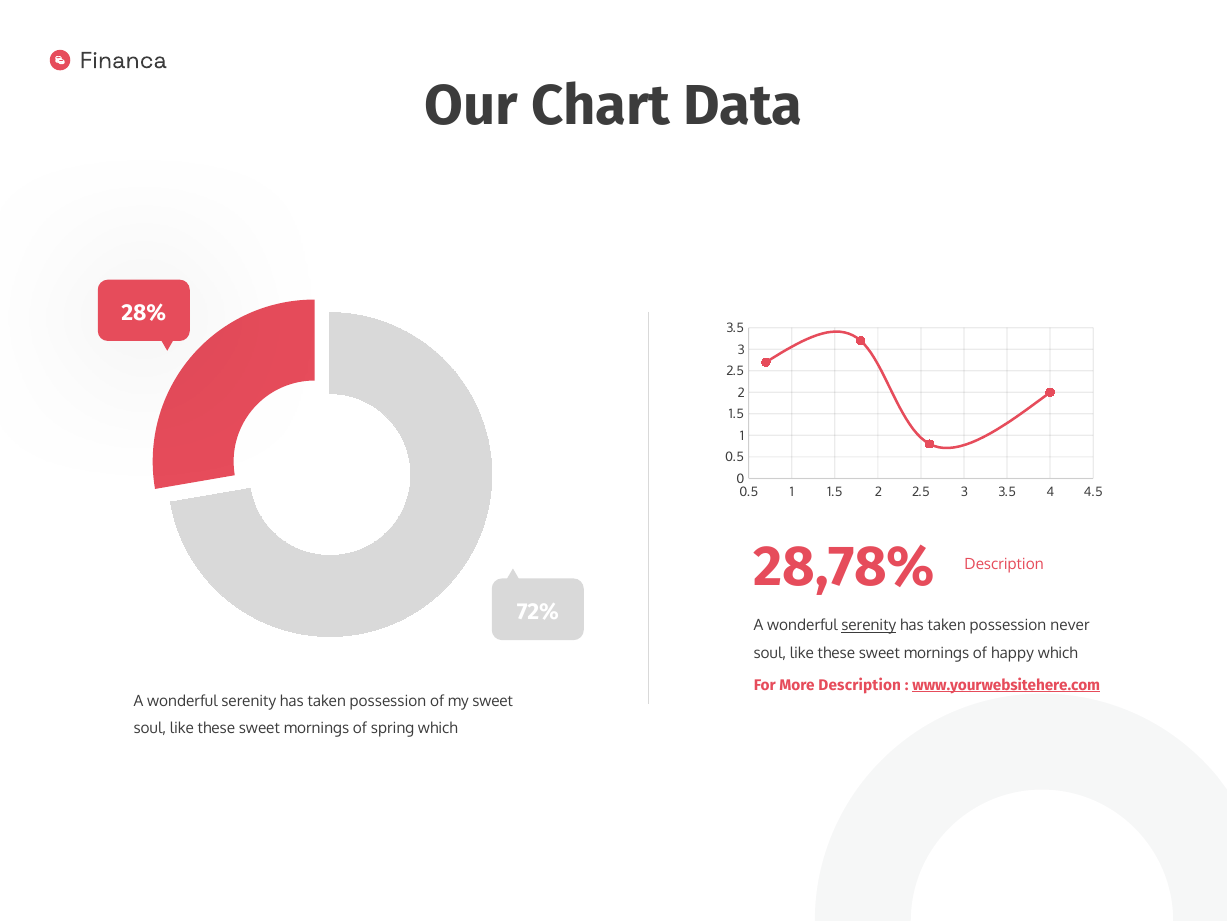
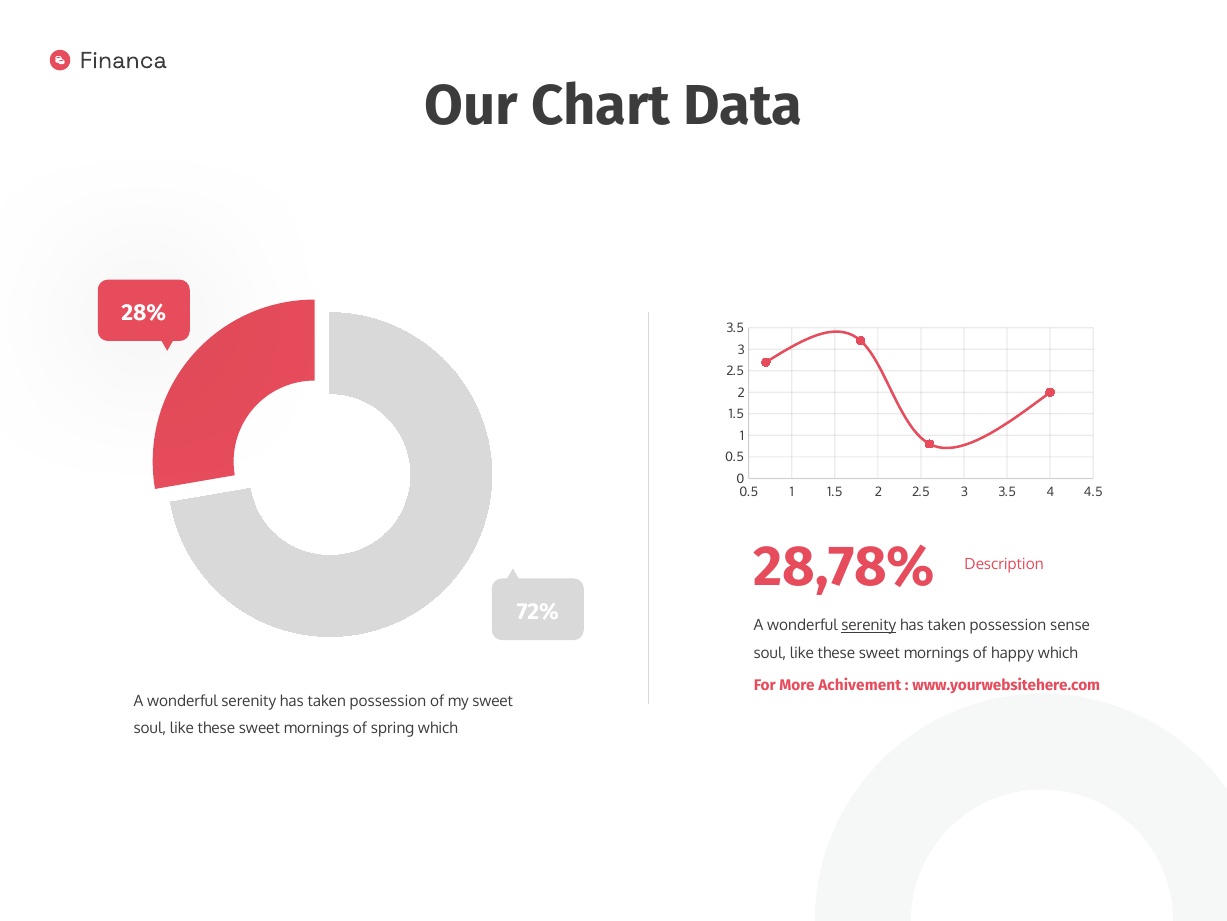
never: never -> sense
More Description: Description -> Achivement
www.yourwebsitehere.com underline: present -> none
